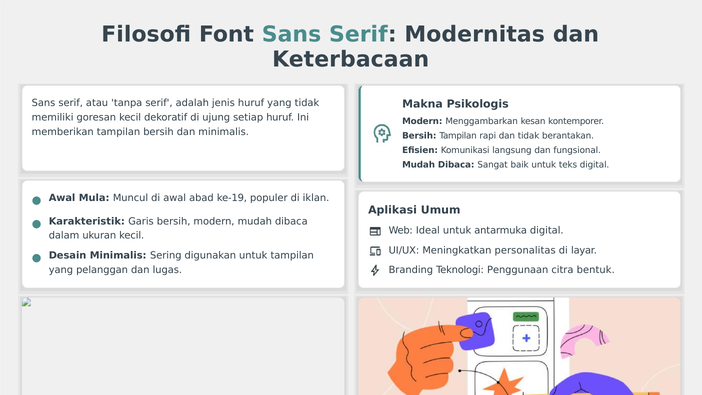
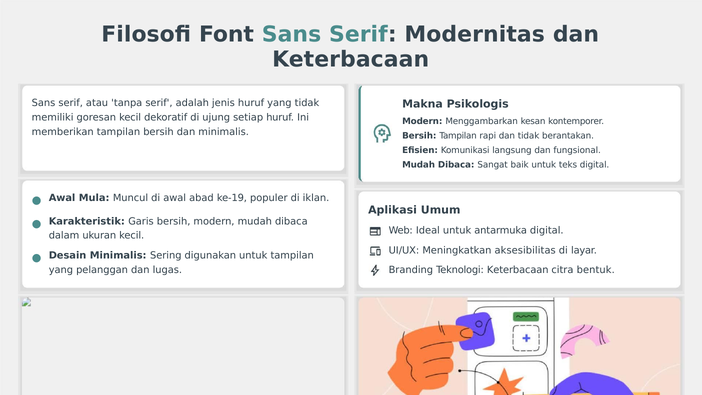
personalitas: personalitas -> aksesibilitas
Teknologi Penggunaan: Penggunaan -> Keterbacaan
